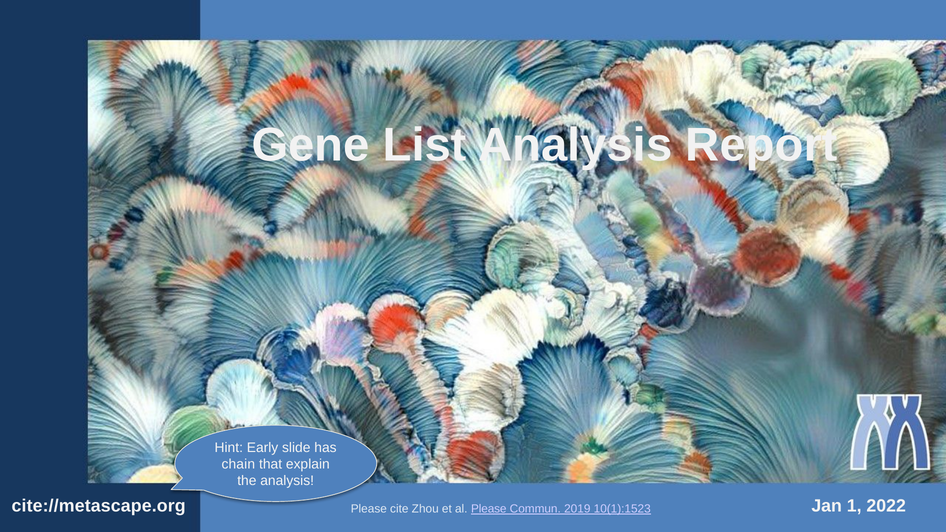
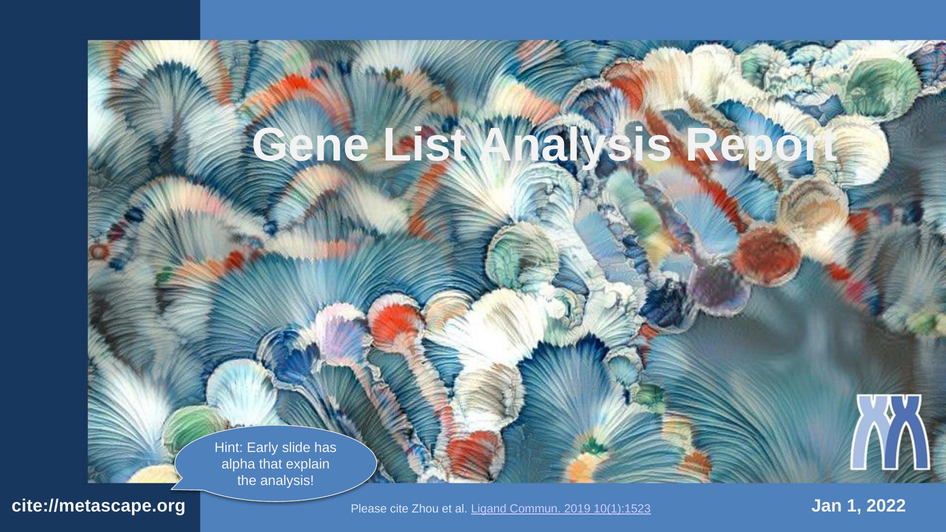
chain: chain -> alpha
al Please: Please -> Ligand
